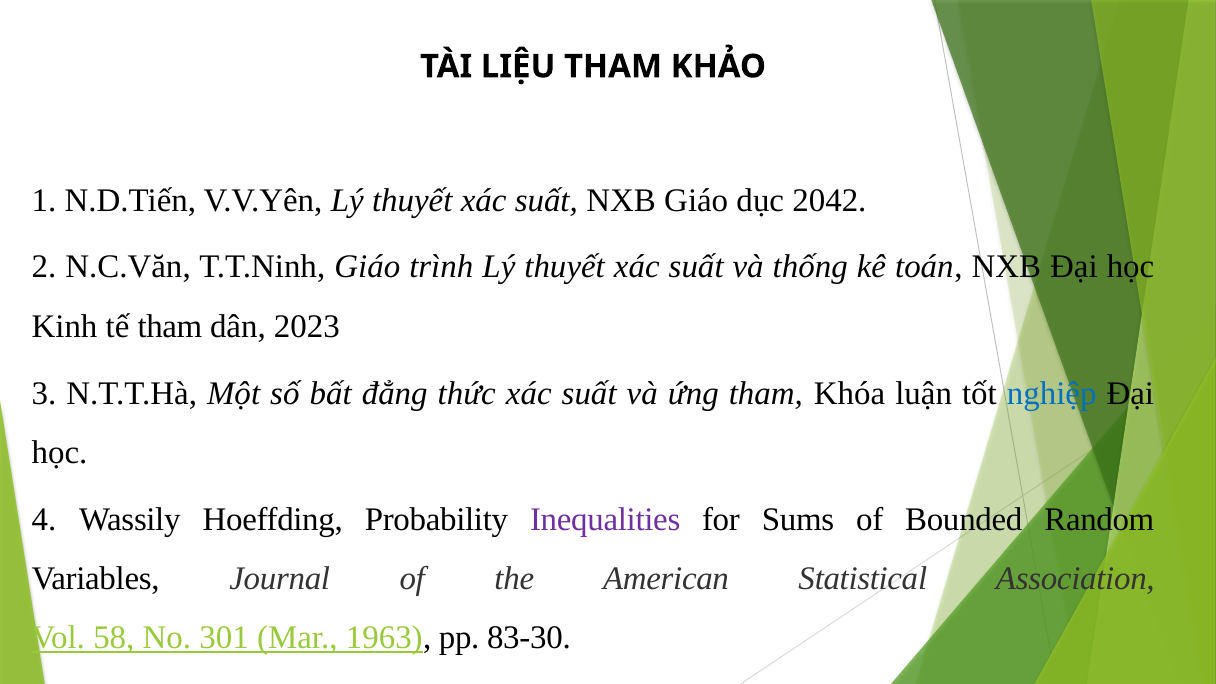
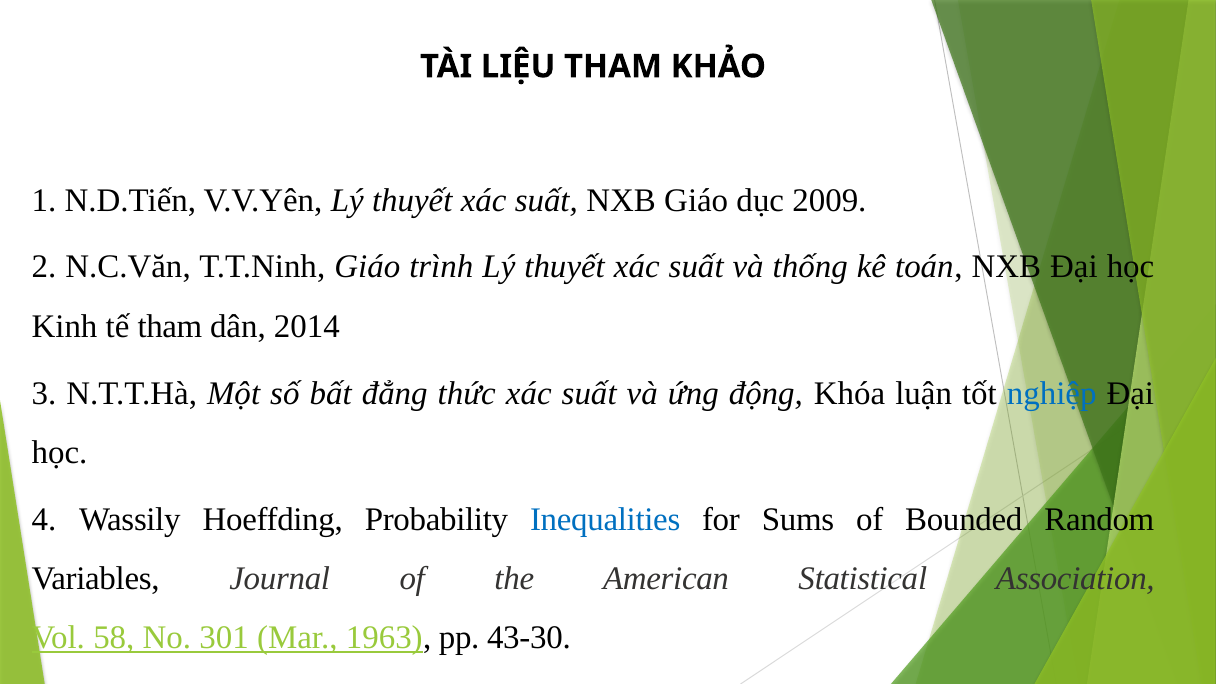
2042: 2042 -> 2009
2023: 2023 -> 2014
ứng tham: tham -> động
Inequalities colour: purple -> blue
83-30: 83-30 -> 43-30
